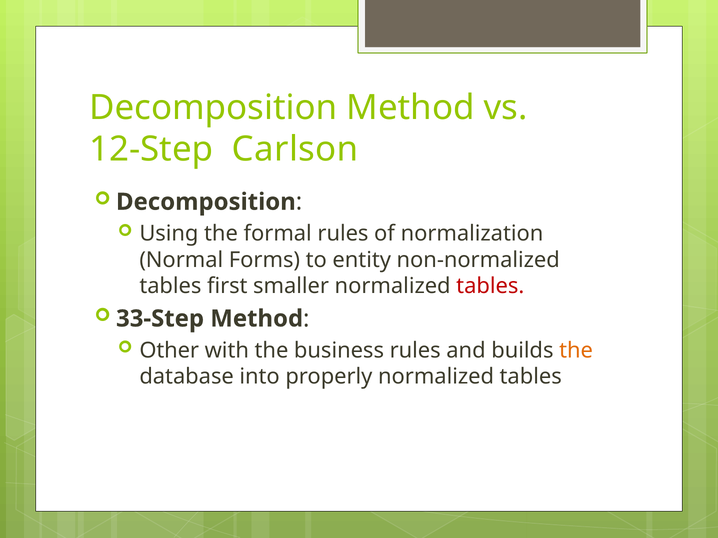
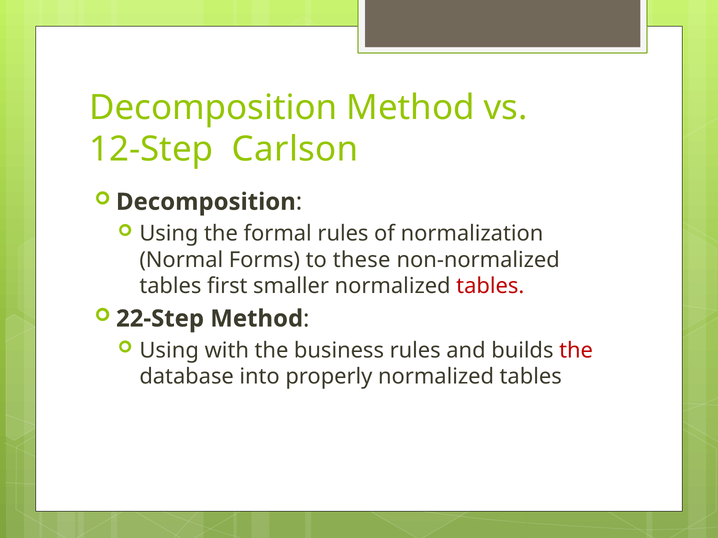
entity: entity -> these
33-Step: 33-Step -> 22-Step
Other at (169, 351): Other -> Using
the at (576, 351) colour: orange -> red
